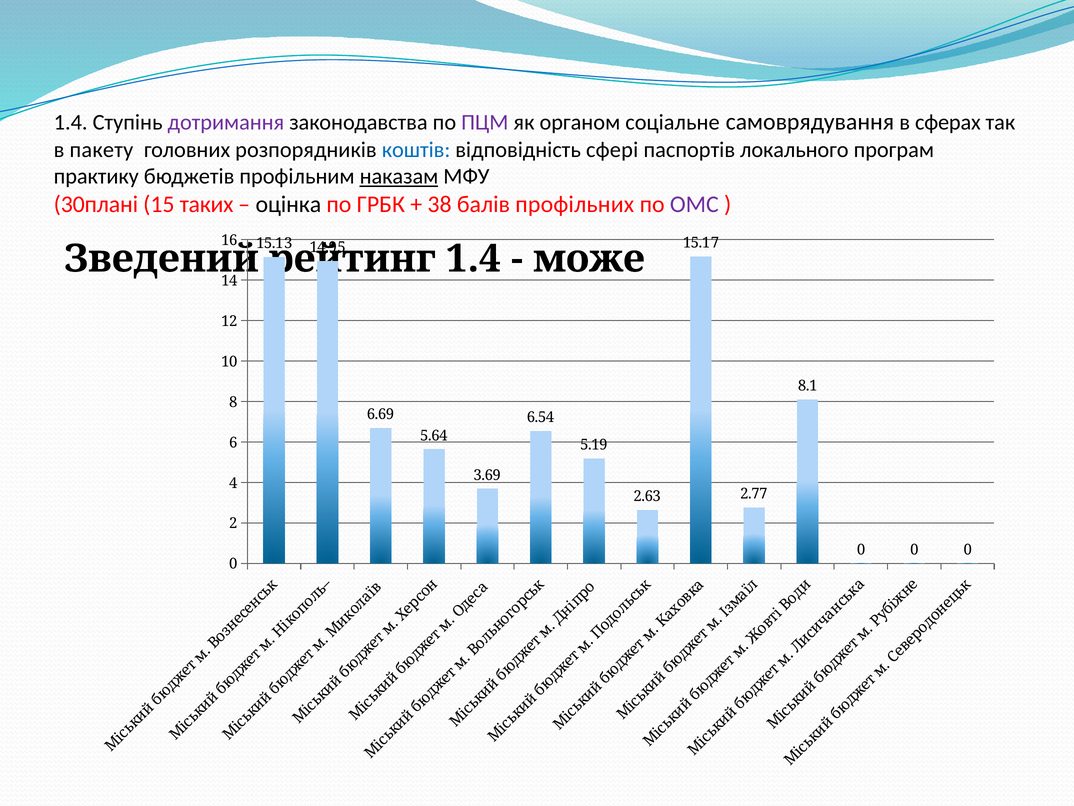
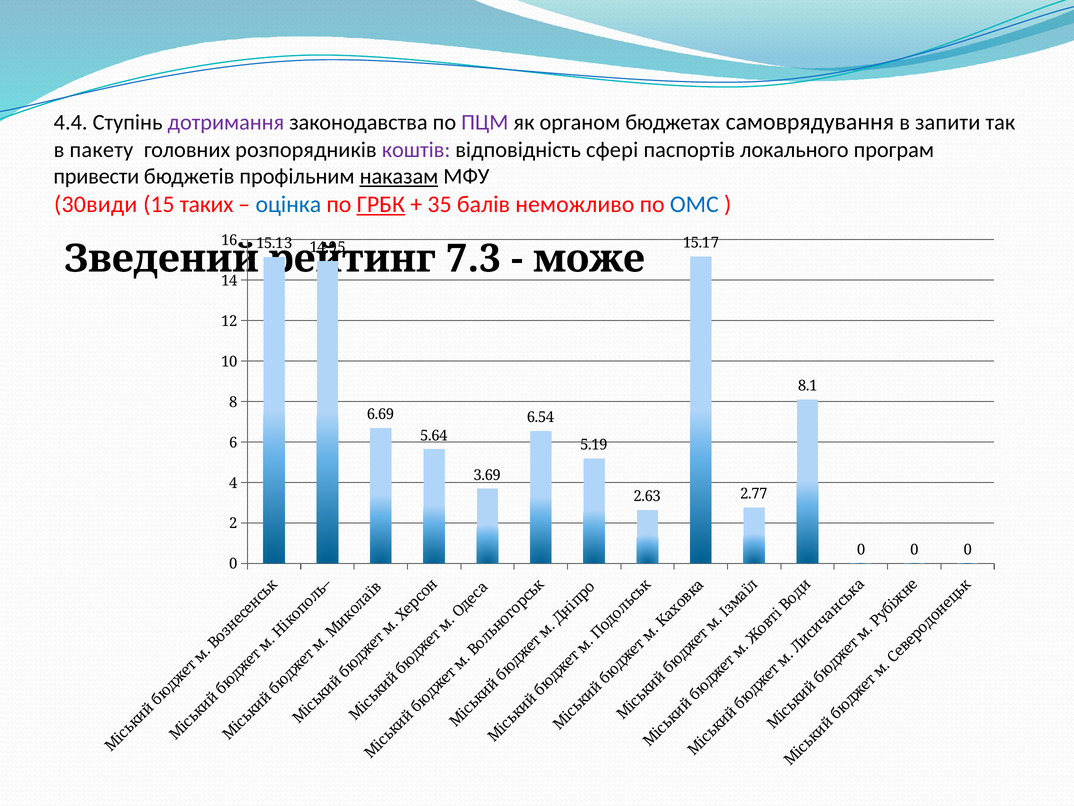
1.4 at (71, 122): 1.4 -> 4.4
соціальне: соціальне -> бюджетах
сферах: сферах -> запити
коштів colour: blue -> purple
практику: практику -> привести
30плані: 30плані -> 30види
оцінка colour: black -> blue
ГРБК underline: none -> present
38: 38 -> 35
профільних: профільних -> неможливо
ОМС colour: purple -> blue
1.4 at (473, 259): 1.4 -> 7.3
